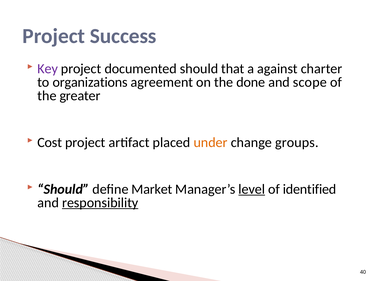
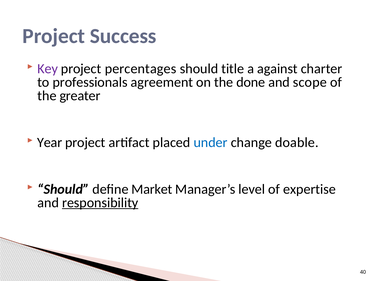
documented: documented -> percentages
that: that -> title
organizations: organizations -> professionals
Cost: Cost -> Year
under colour: orange -> blue
groups: groups -> doable
level underline: present -> none
identified: identified -> expertise
